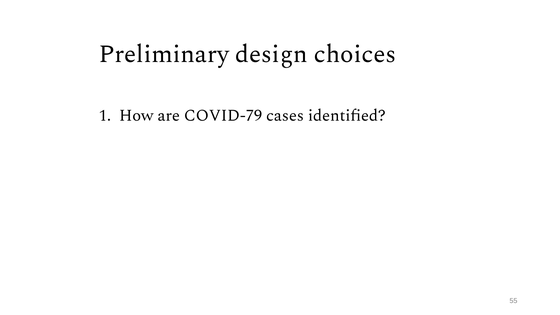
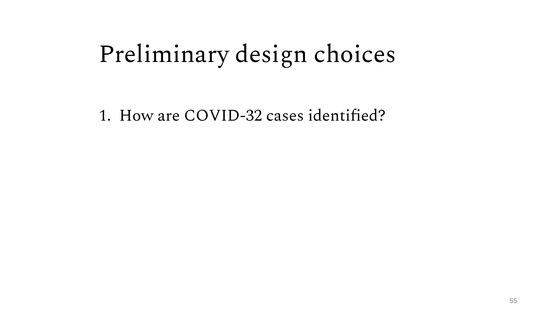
COVID-79: COVID-79 -> COVID-32
